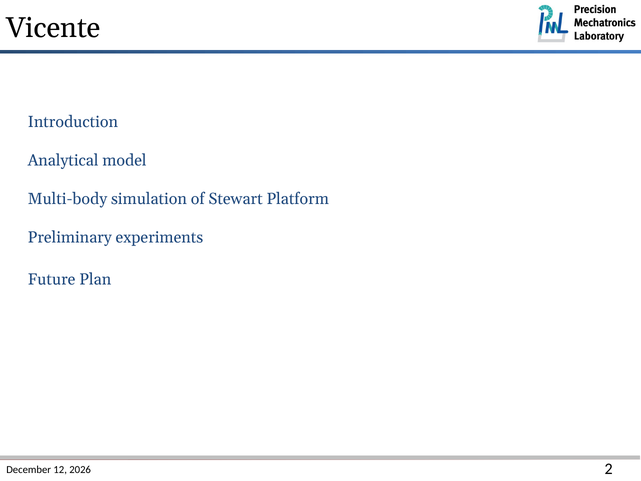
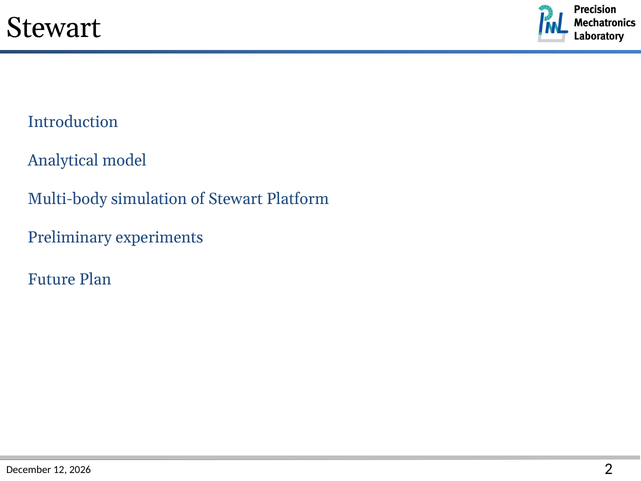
Vicente at (54, 28): Vicente -> Stewart
